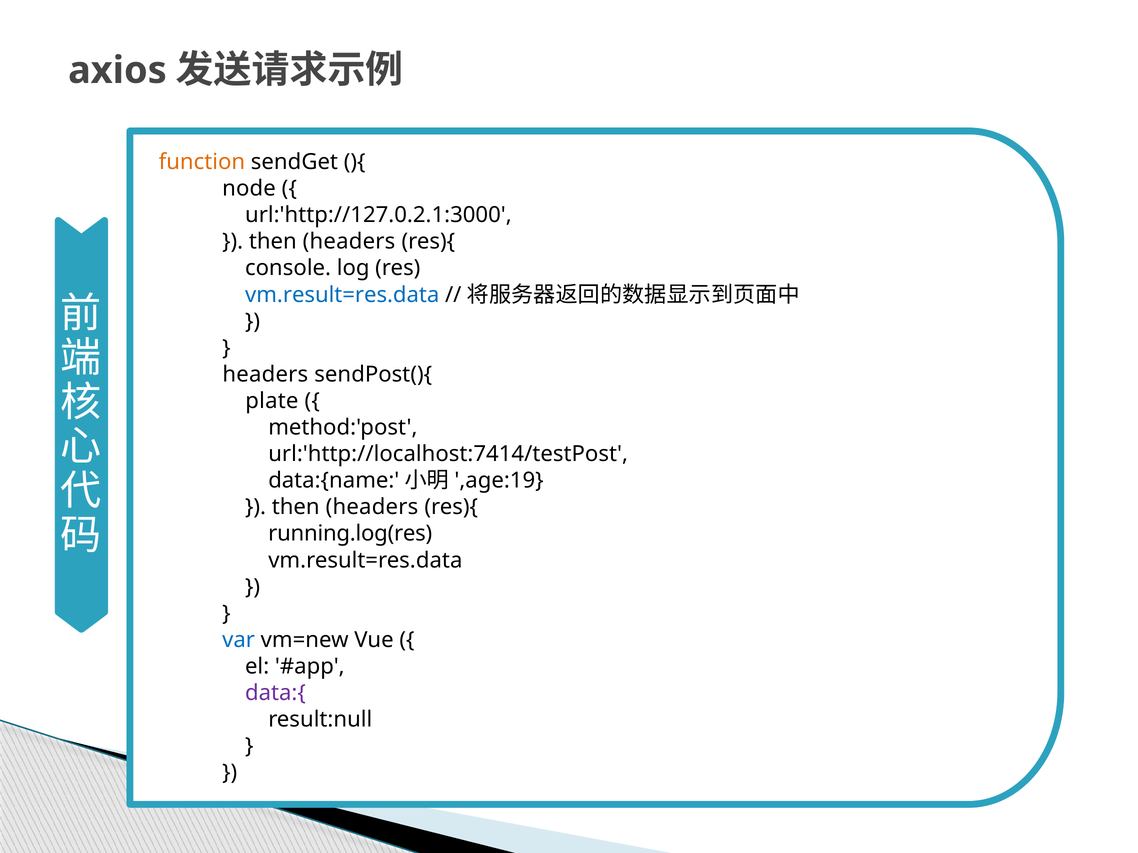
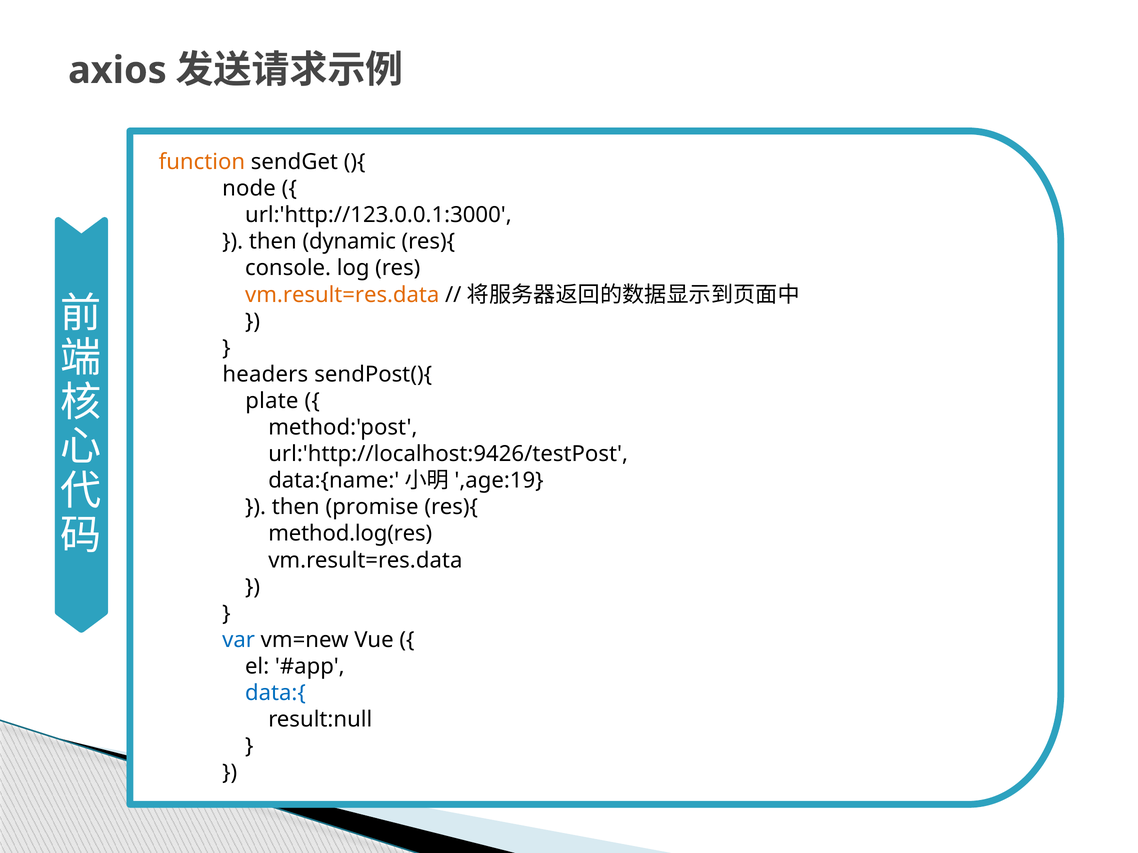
url:'http://127.0.2.1:3000: url:'http://127.0.2.1:3000 -> url:'http://123.0.0.1:3000
headers at (349, 242): headers -> dynamic
vm.result=res.data at (342, 295) colour: blue -> orange
url:'http://localhost:7414/testPost: url:'http://localhost:7414/testPost -> url:'http://localhost:9426/testPost
headers at (372, 507): headers -> promise
running.log(res: running.log(res -> method.log(res
data:{ colour: purple -> blue
